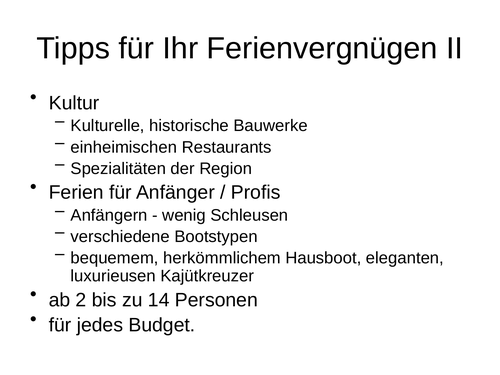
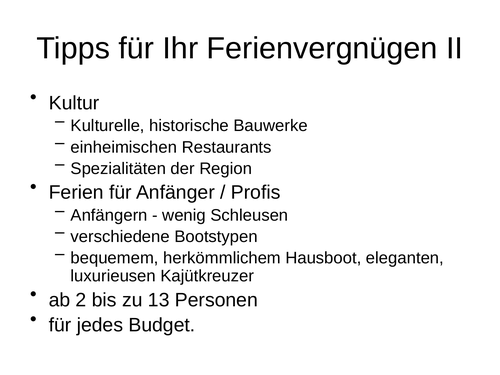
14: 14 -> 13
